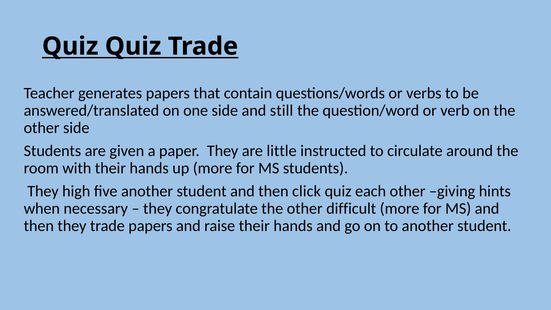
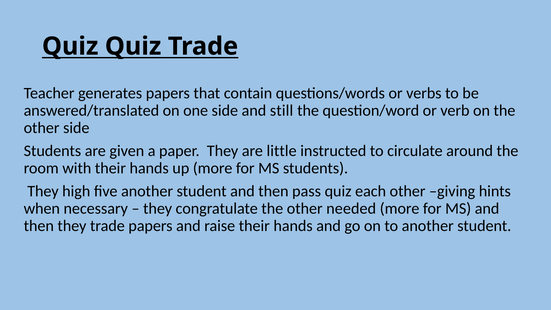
click: click -> pass
difficult: difficult -> needed
